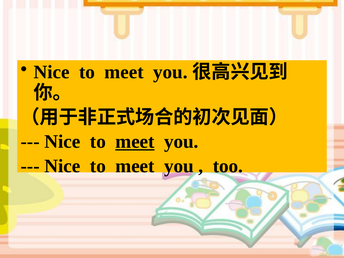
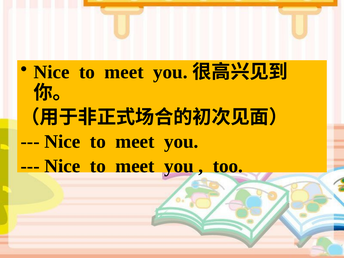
meet at (135, 142) underline: present -> none
